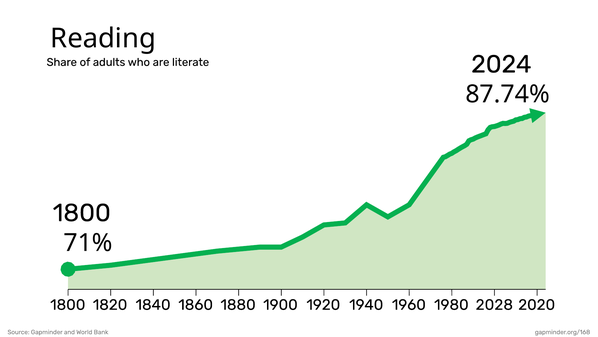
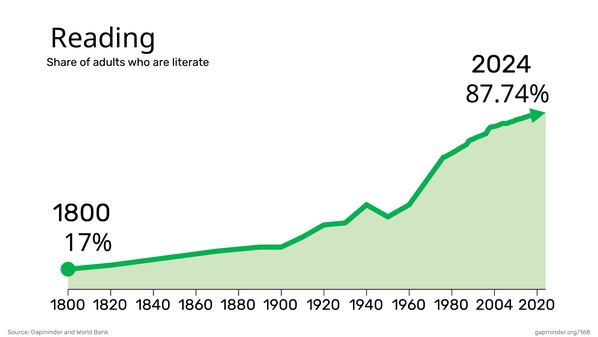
71%: 71% -> 17%
2028: 2028 -> 2004
